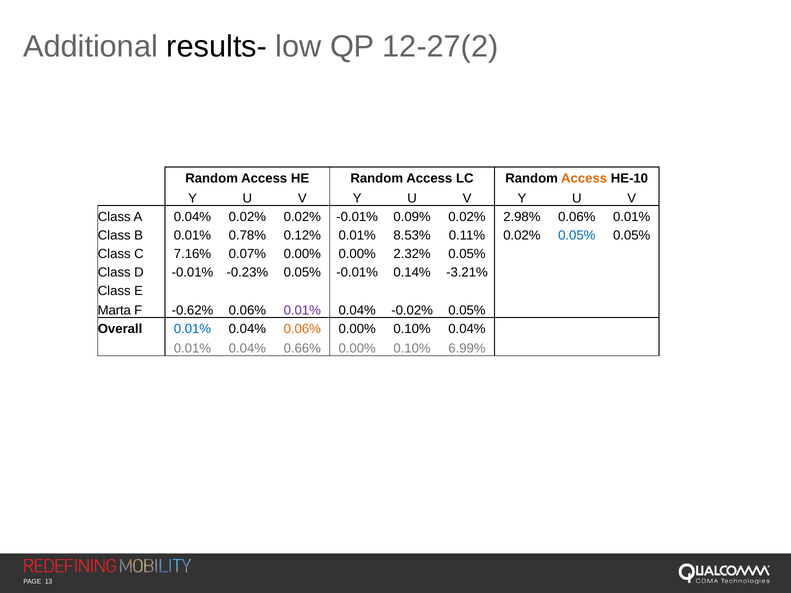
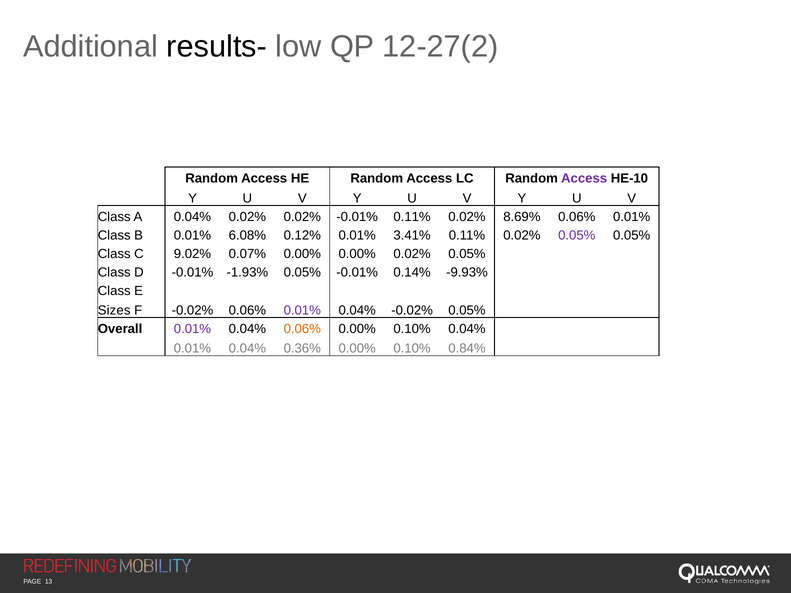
Access at (584, 179) colour: orange -> purple
-0.01% 0.09%: 0.09% -> 0.11%
2.98%: 2.98% -> 8.69%
0.78%: 0.78% -> 6.08%
8.53%: 8.53% -> 3.41%
0.05% at (577, 235) colour: blue -> purple
7.16%: 7.16% -> 9.02%
0.00% 2.32%: 2.32% -> 0.02%
-0.23%: -0.23% -> -1.93%
-3.21%: -3.21% -> -9.93%
Marta: Marta -> Sizes
F -0.62%: -0.62% -> -0.02%
0.01% at (192, 329) colour: blue -> purple
0.66%: 0.66% -> 0.36%
6.99%: 6.99% -> 0.84%
